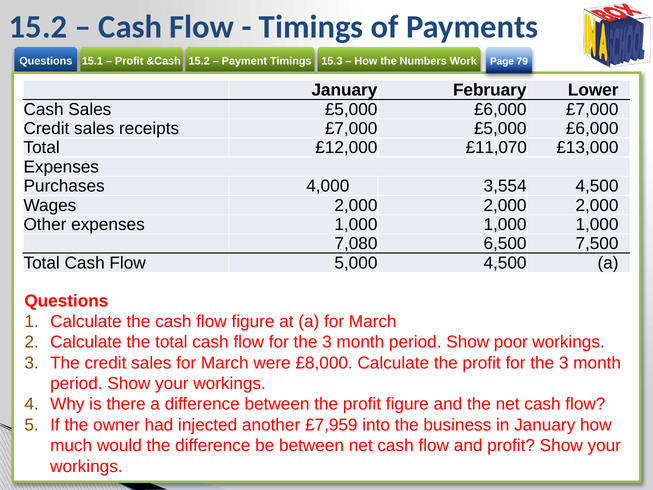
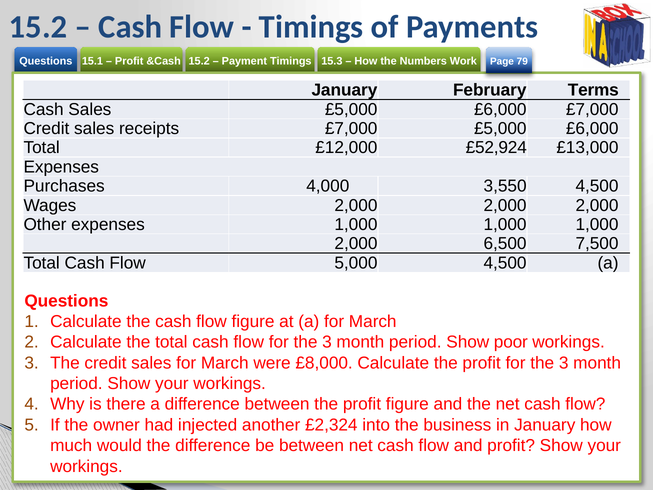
Lower: Lower -> Terms
£11,070: £11,070 -> £52,924
3,554: 3,554 -> 3,550
7,080 at (356, 244): 7,080 -> 2,000
£7,959: £7,959 -> £2,324
